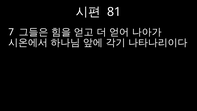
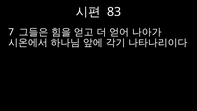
81: 81 -> 83
